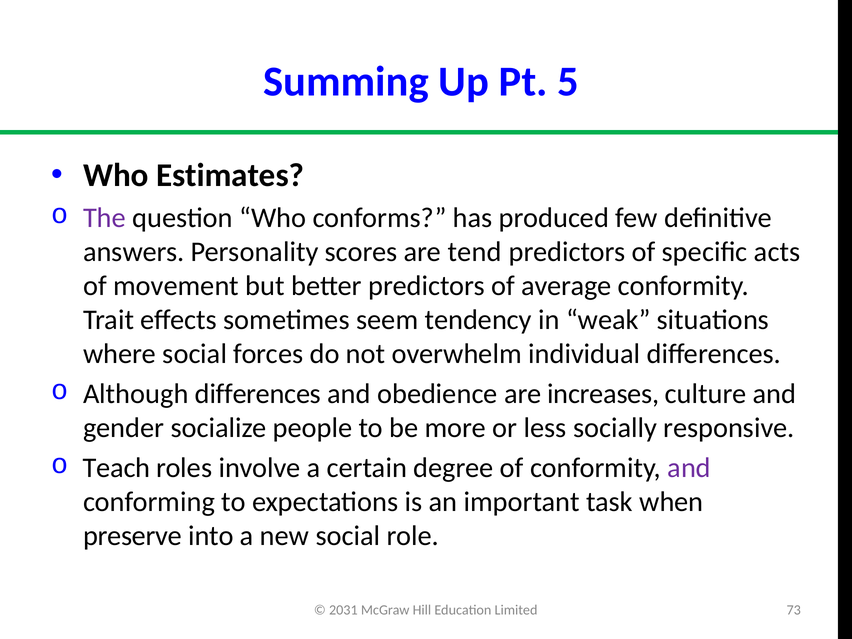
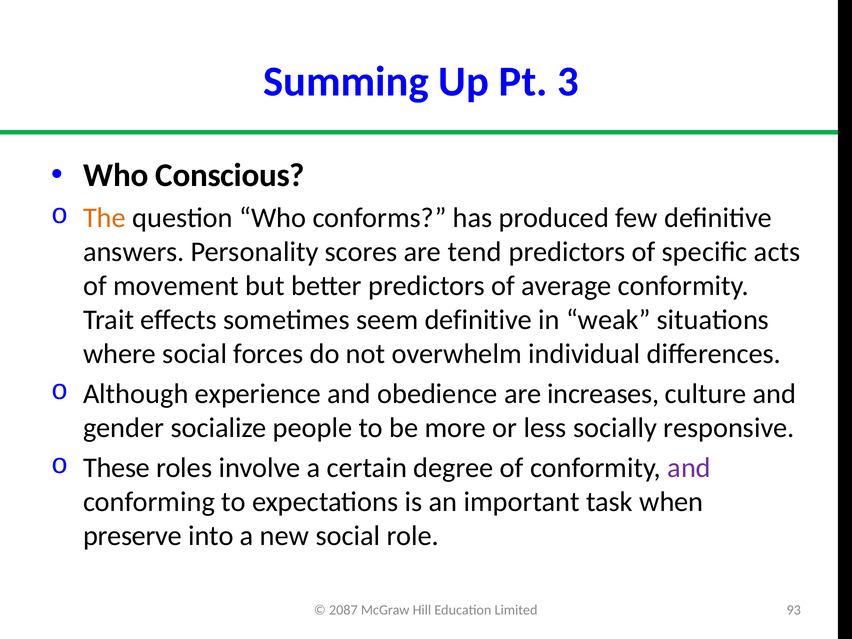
5: 5 -> 3
Estimates: Estimates -> Conscious
The colour: purple -> orange
seem tendency: tendency -> definitive
Although differences: differences -> experience
Teach: Teach -> These
2031: 2031 -> 2087
73: 73 -> 93
